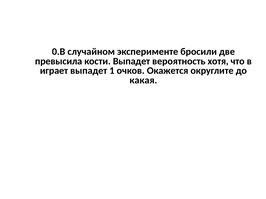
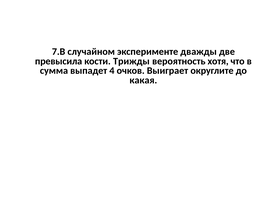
0.В: 0.В -> 7.В
бросили: бросили -> дважды
кости Выпадет: Выпадет -> Трижды
играет: играет -> сумма
1: 1 -> 4
Окажется: Окажется -> Выиграет
